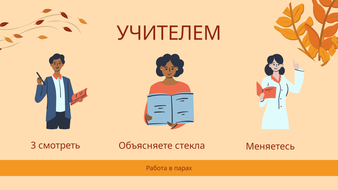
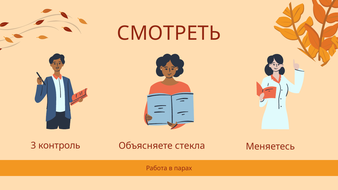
УЧИТЕЛЕМ: УЧИТЕЛЕМ -> СМОТРЕТЬ
смотреть: смотреть -> контроль
